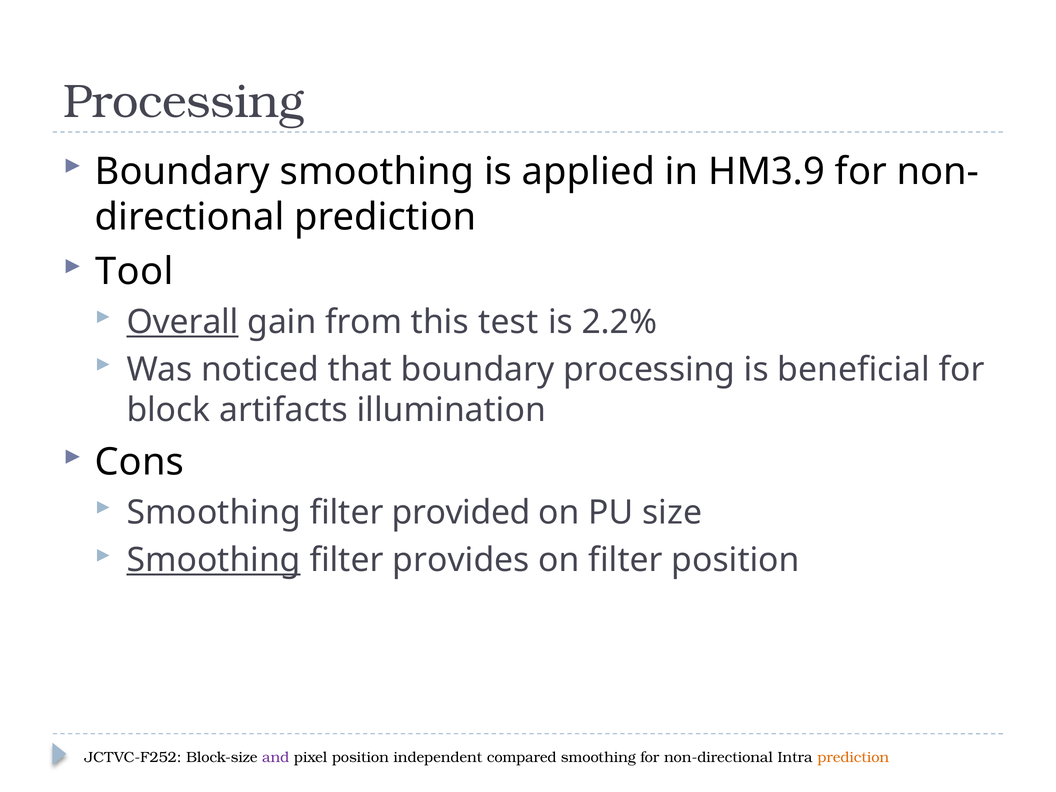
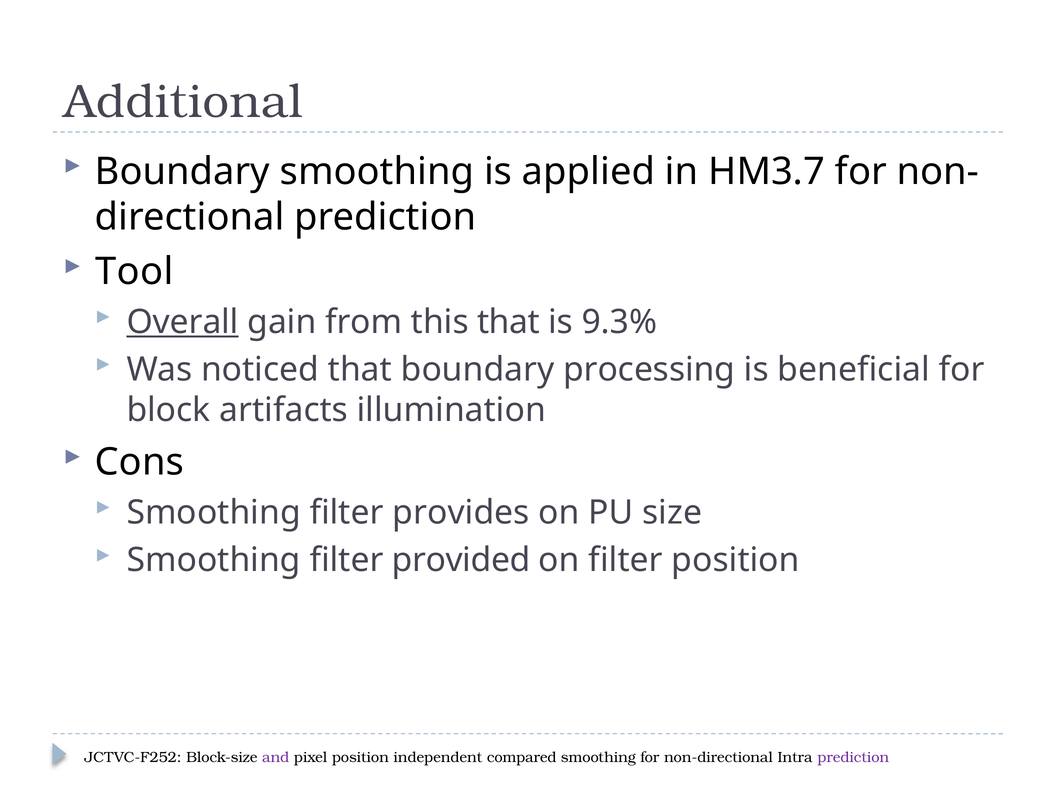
Processing at (184, 102): Processing -> Additional
HM3.9: HM3.9 -> HM3.7
this test: test -> that
2.2%: 2.2% -> 9.3%
provided: provided -> provides
Smoothing at (214, 560) underline: present -> none
provides: provides -> provided
prediction at (853, 757) colour: orange -> purple
